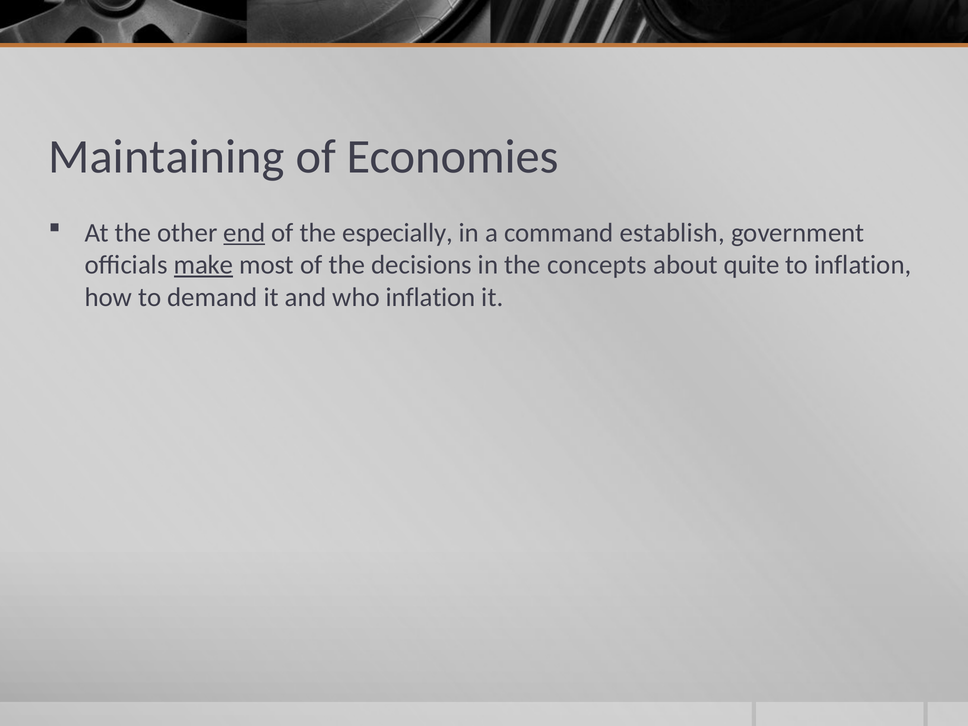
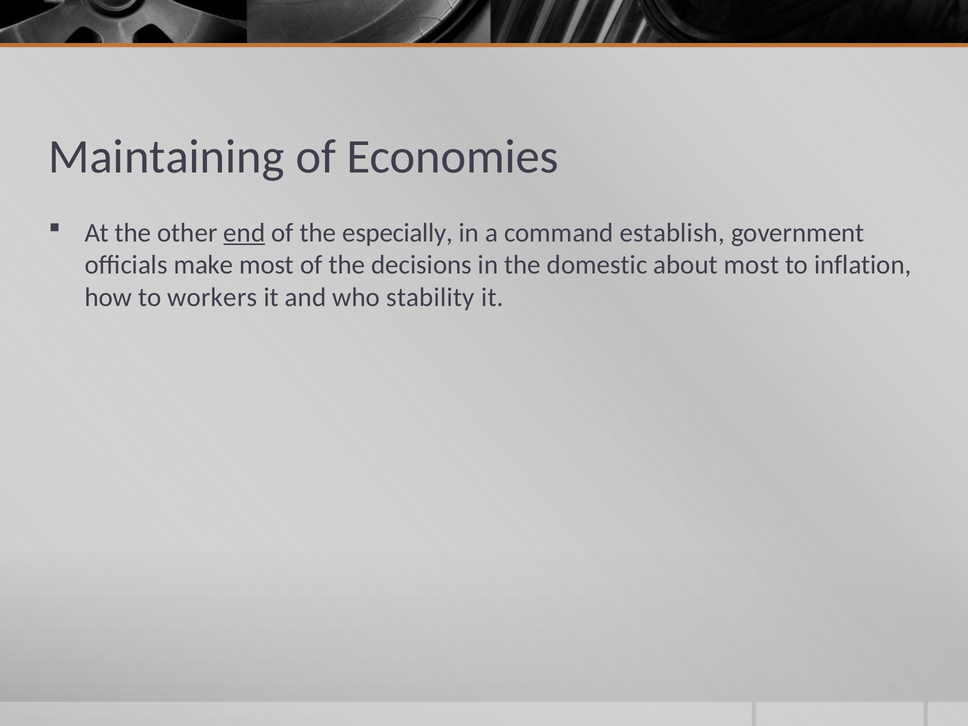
make underline: present -> none
concepts: concepts -> domestic
about quite: quite -> most
demand: demand -> workers
who inflation: inflation -> stability
